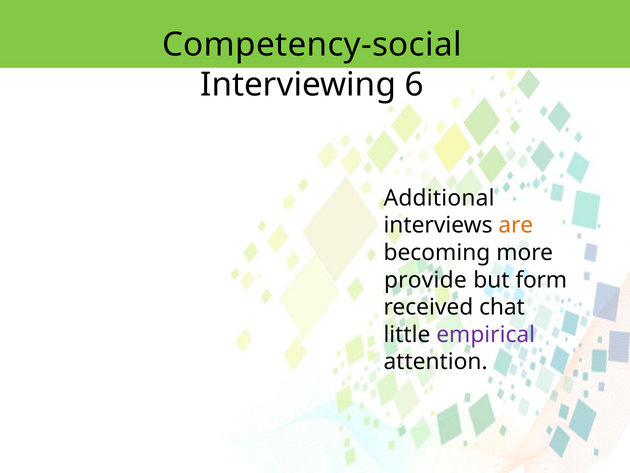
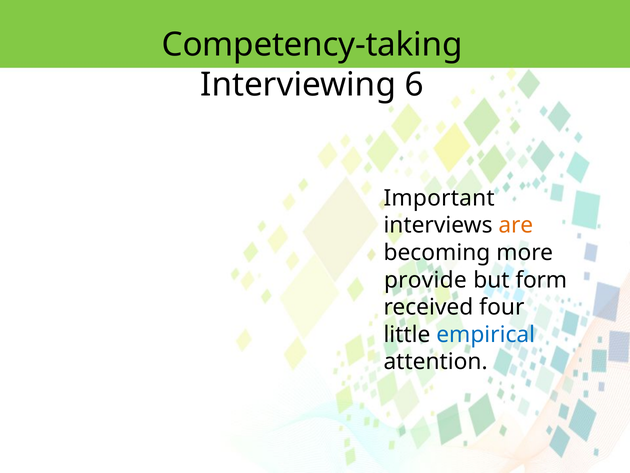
Competency-social: Competency-social -> Competency-taking
Additional: Additional -> Important
chat: chat -> four
empirical colour: purple -> blue
